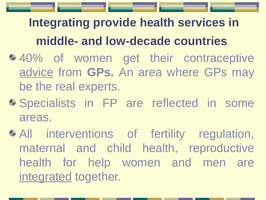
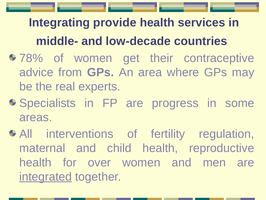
40%: 40% -> 78%
advice underline: present -> none
reflected: reflected -> progress
help: help -> over
